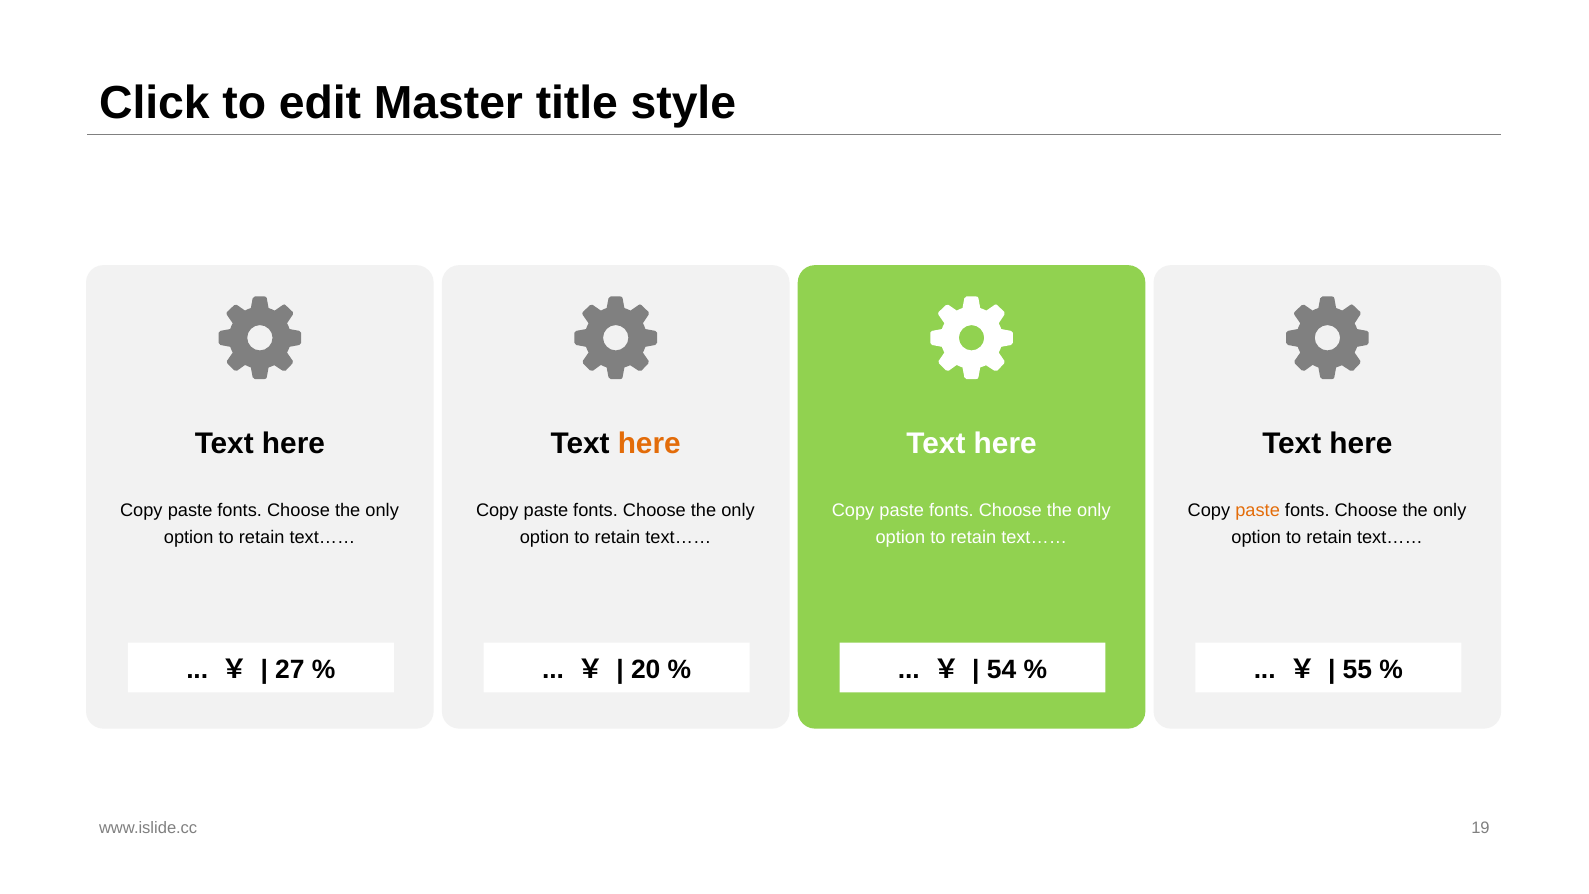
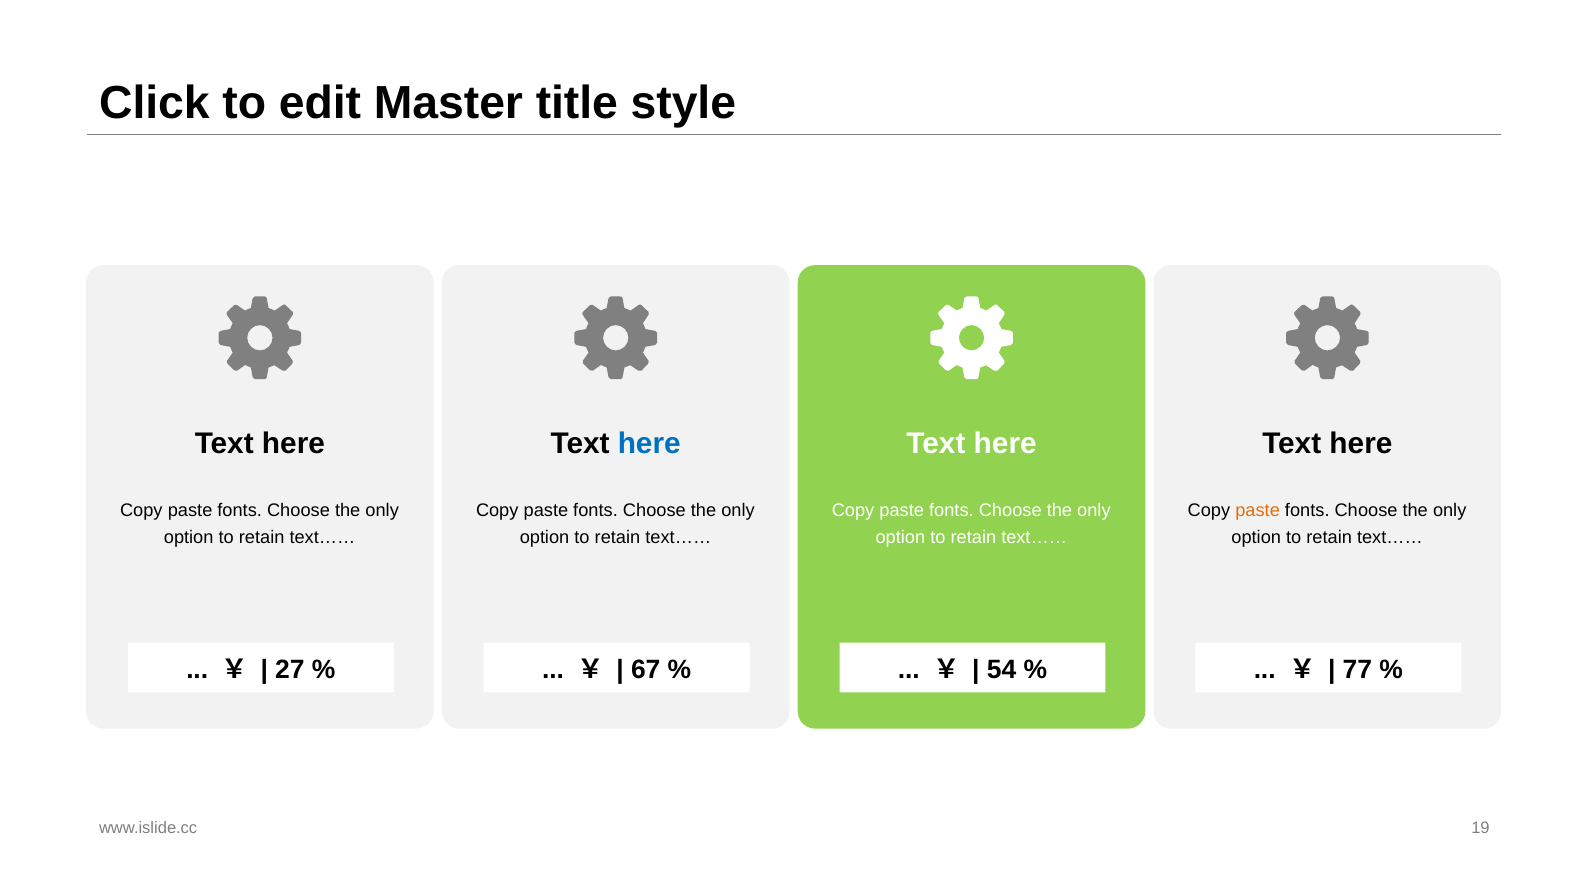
here at (649, 443) colour: orange -> blue
20: 20 -> 67
55: 55 -> 77
